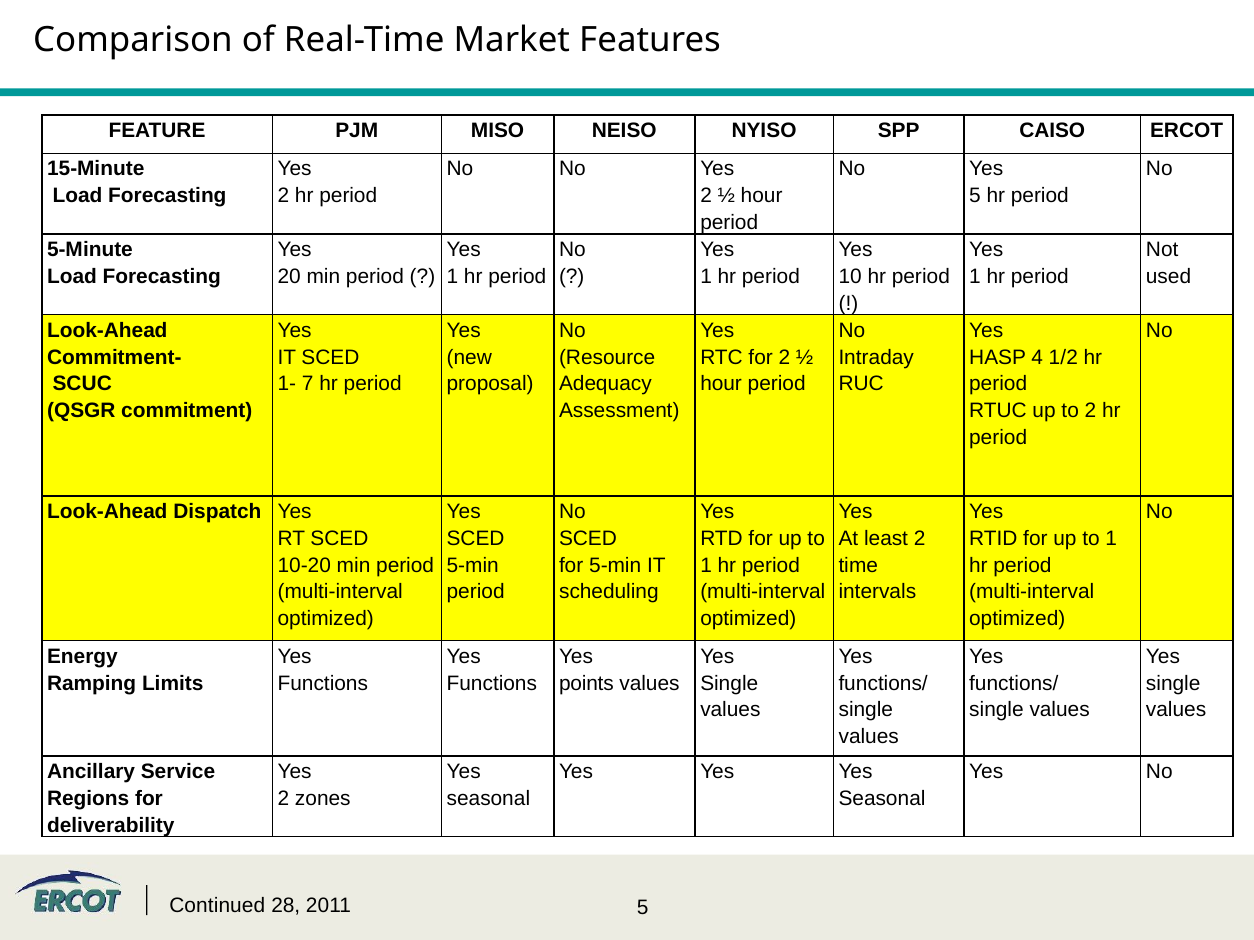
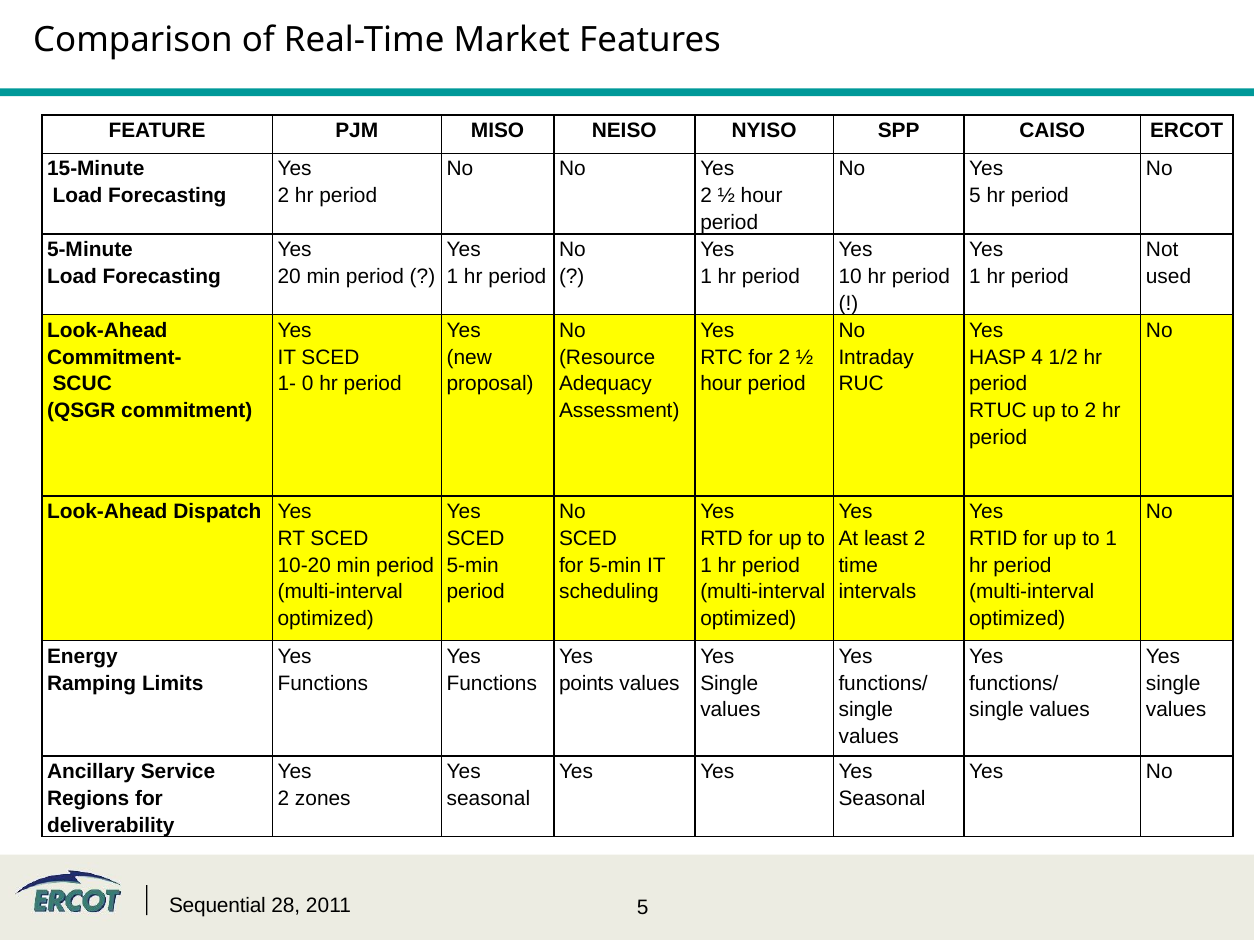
7: 7 -> 0
Continued: Continued -> Sequential
